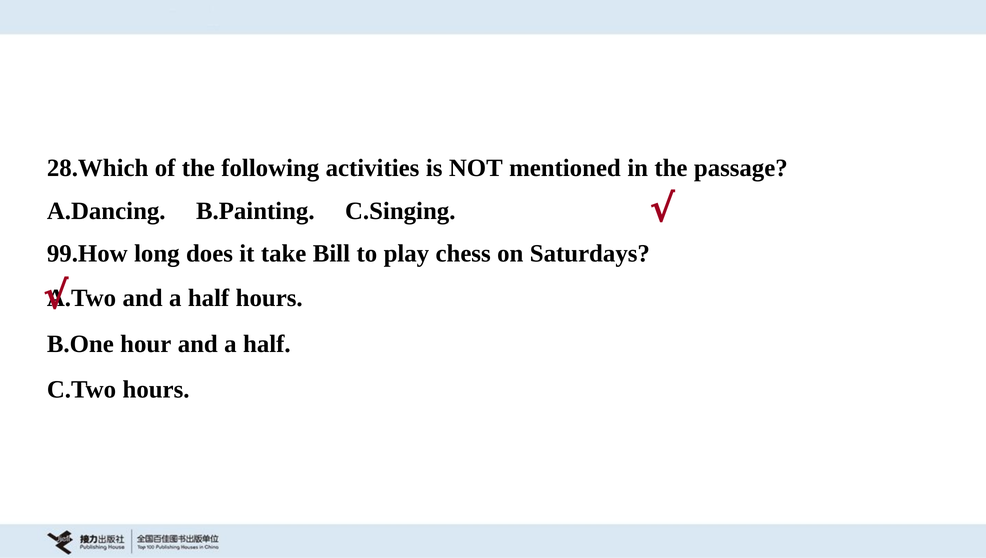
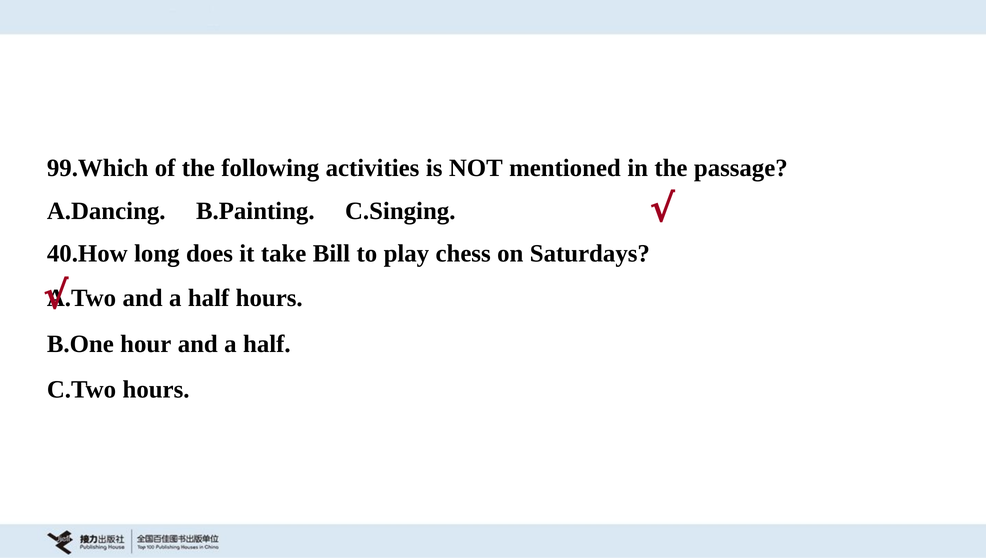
28.Which: 28.Which -> 99.Which
99.How: 99.How -> 40.How
